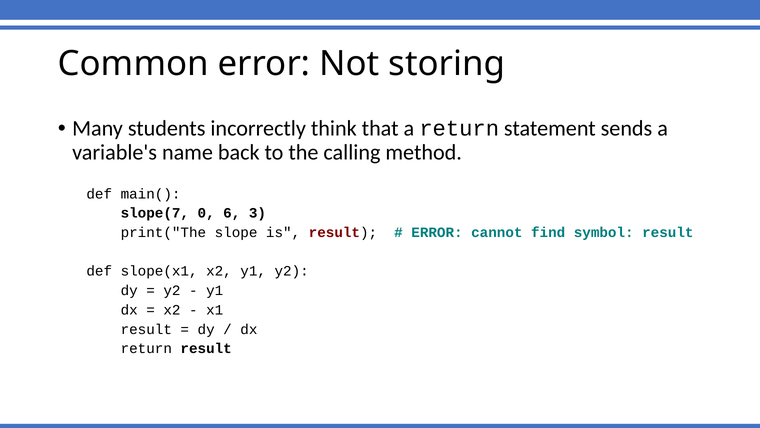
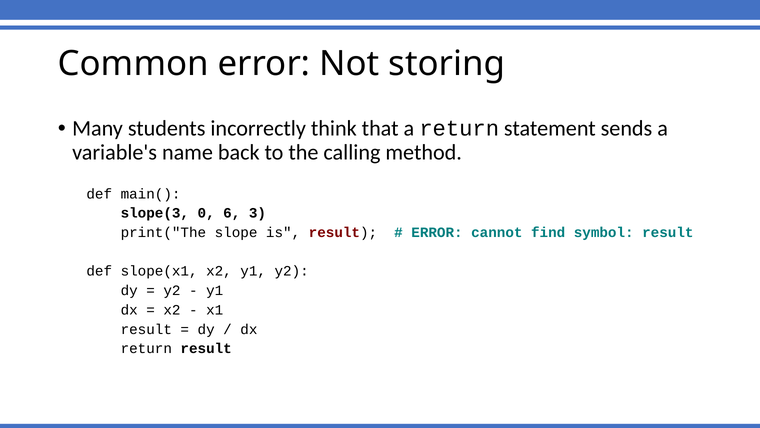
slope(7: slope(7 -> slope(3
